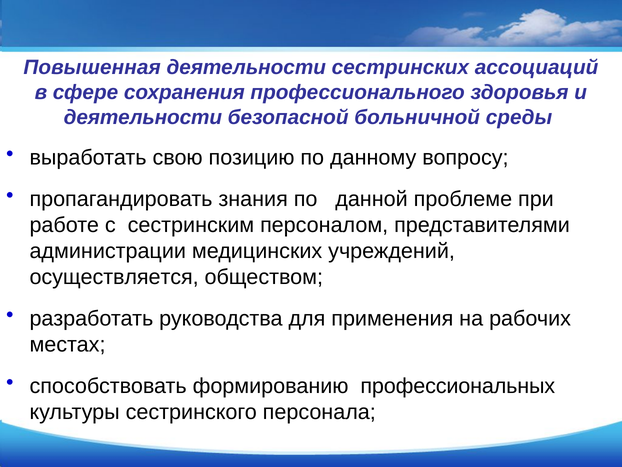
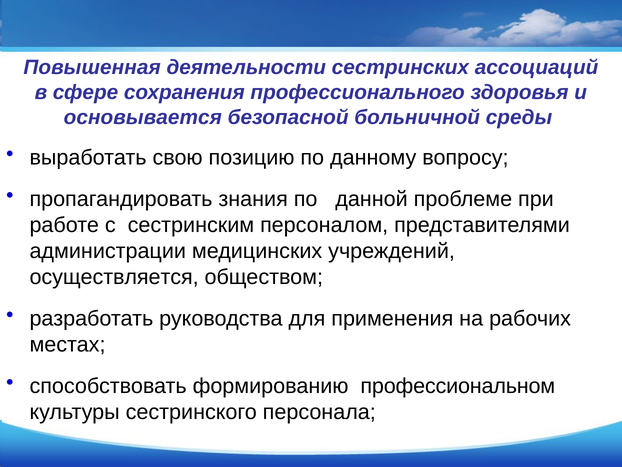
деятельности at (143, 117): деятельности -> основывается
профессиональных: профессиональных -> профессиональном
